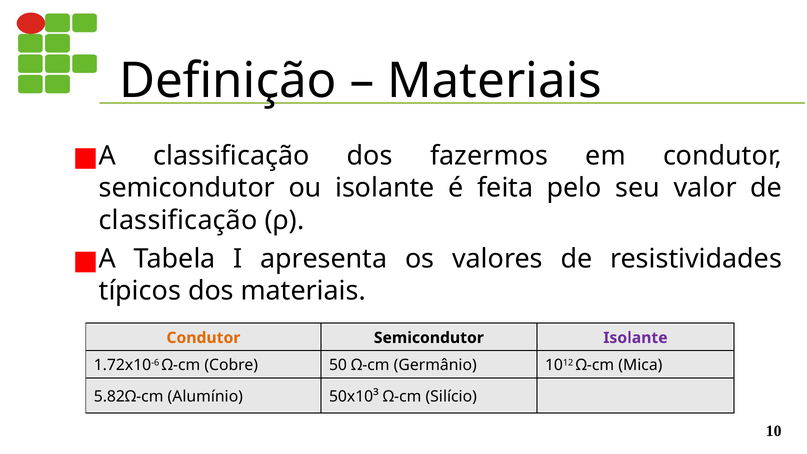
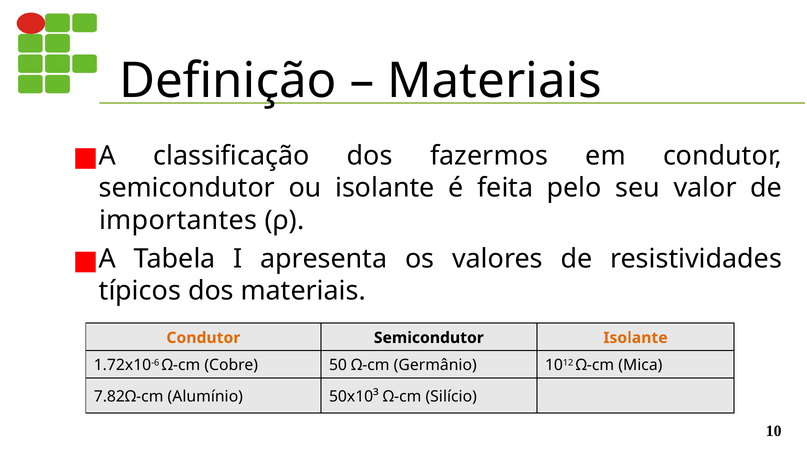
classificação at (178, 220): classificação -> importantes
Isolante at (635, 338) colour: purple -> orange
5.82Ω-cm: 5.82Ω-cm -> 7.82Ω-cm
